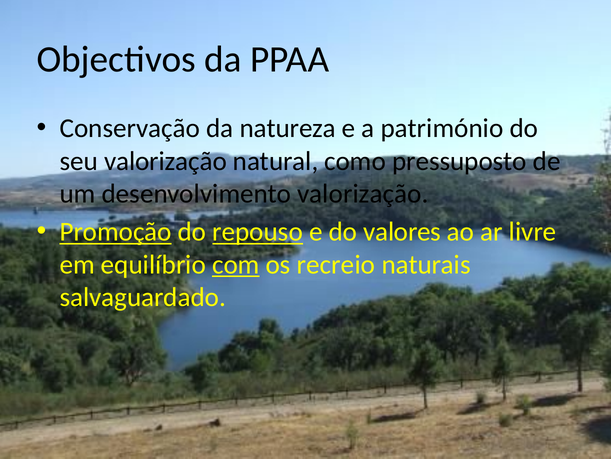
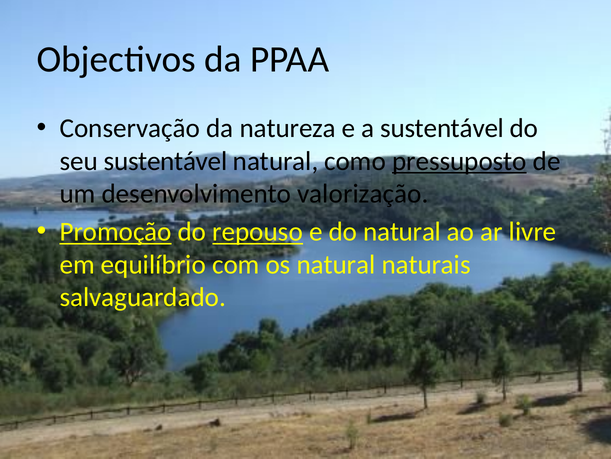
a património: património -> sustentável
seu valorização: valorização -> sustentável
pressuposto underline: none -> present
do valores: valores -> natural
com underline: present -> none
os recreio: recreio -> natural
